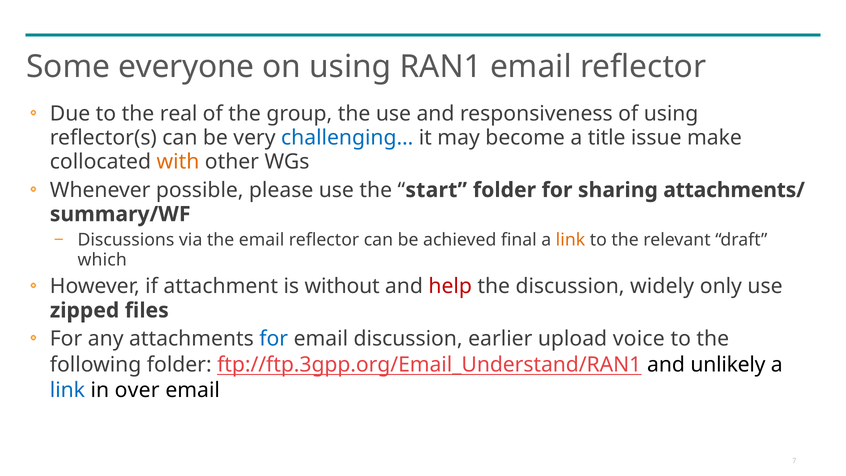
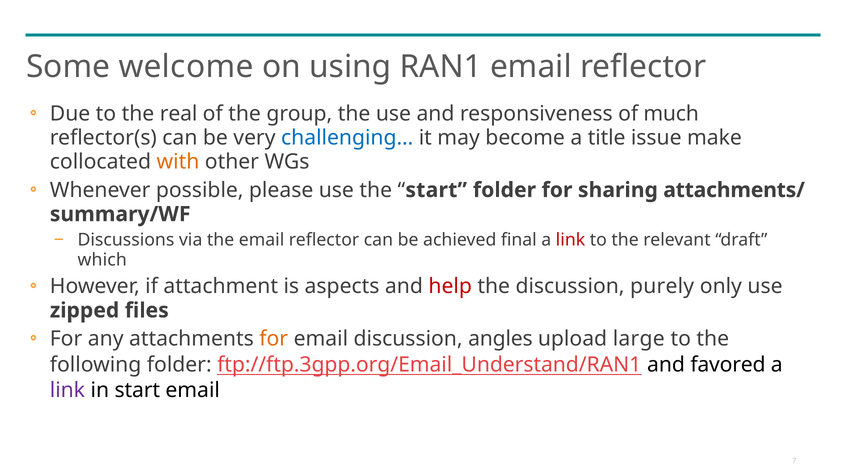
everyone: everyone -> welcome
of using: using -> much
link at (570, 240) colour: orange -> red
without: without -> aspects
widely: widely -> purely
for at (274, 339) colour: blue -> orange
earlier: earlier -> angles
voice: voice -> large
unlikely: unlikely -> favored
link at (67, 390) colour: blue -> purple
in over: over -> start
